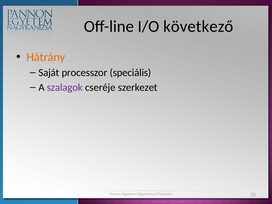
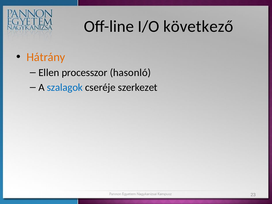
Saját: Saját -> Ellen
speciális: speciális -> hasonló
szalagok colour: purple -> blue
